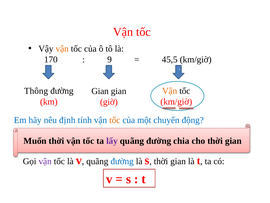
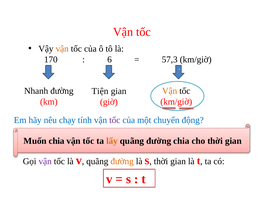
9: 9 -> 6
45,5: 45,5 -> 57,3
Thông: Thông -> Nhanh
Gian at (100, 91): Gian -> Tiện
định: định -> chạy
tốc at (115, 120) colour: orange -> purple
Muốn thời: thời -> chia
lấy colour: purple -> orange
đường at (122, 161) colour: blue -> orange
